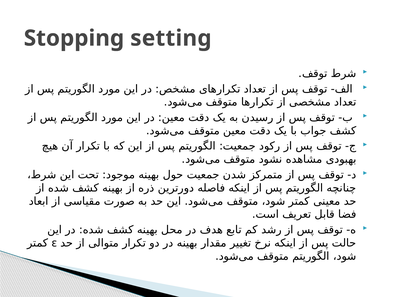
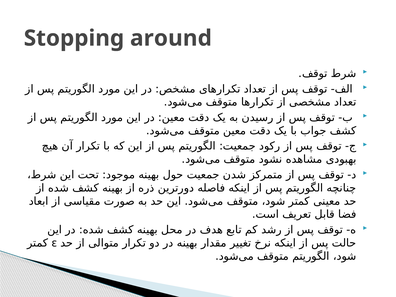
setting: setting -> around
